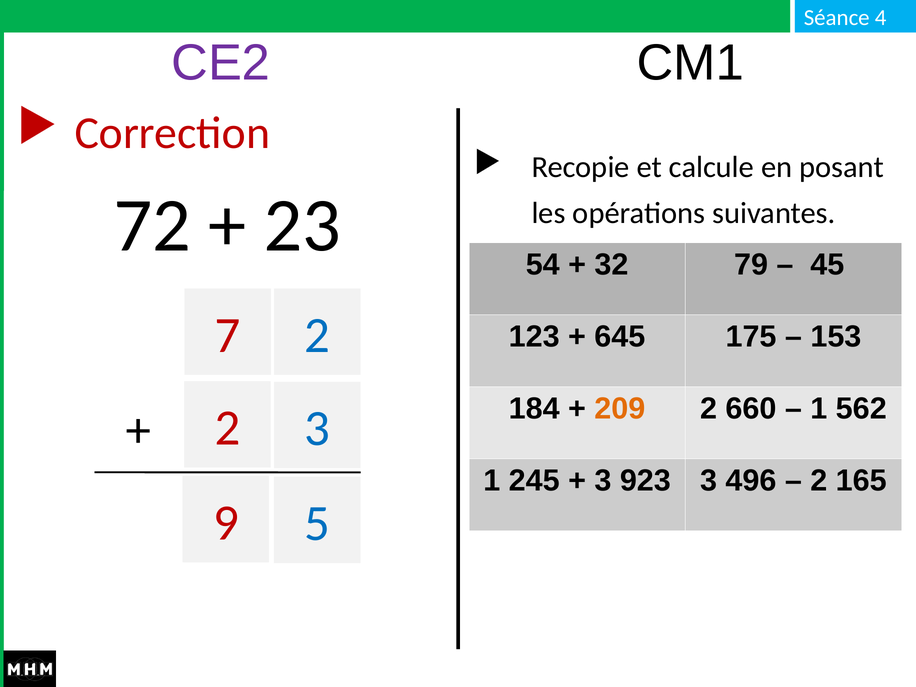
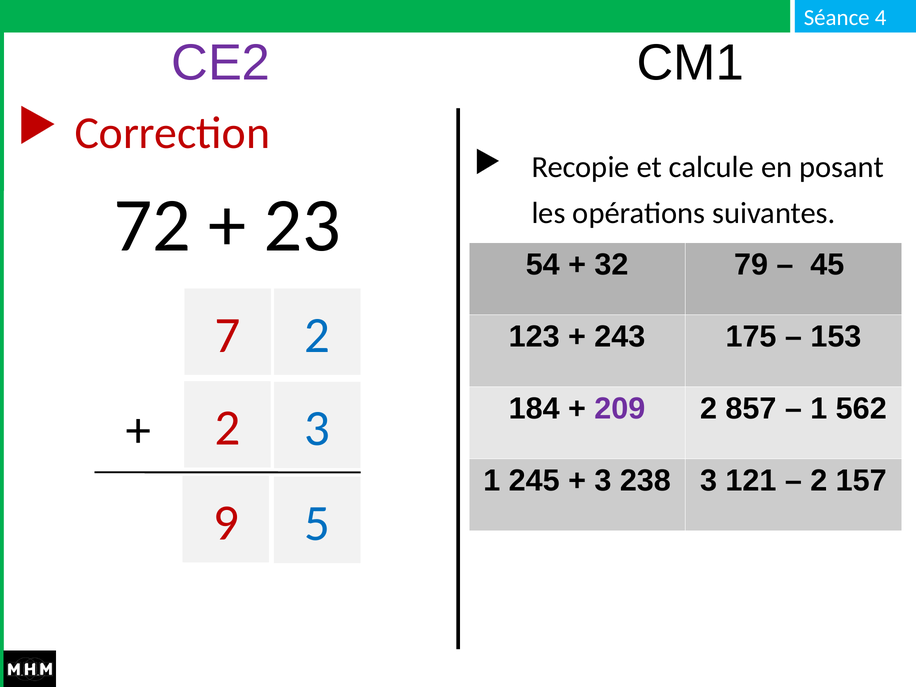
645: 645 -> 243
209 colour: orange -> purple
660: 660 -> 857
923: 923 -> 238
496: 496 -> 121
165: 165 -> 157
